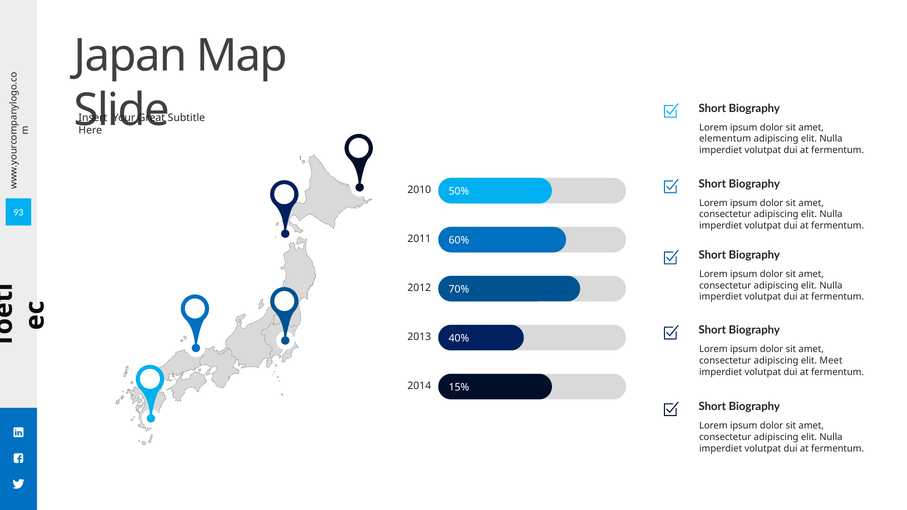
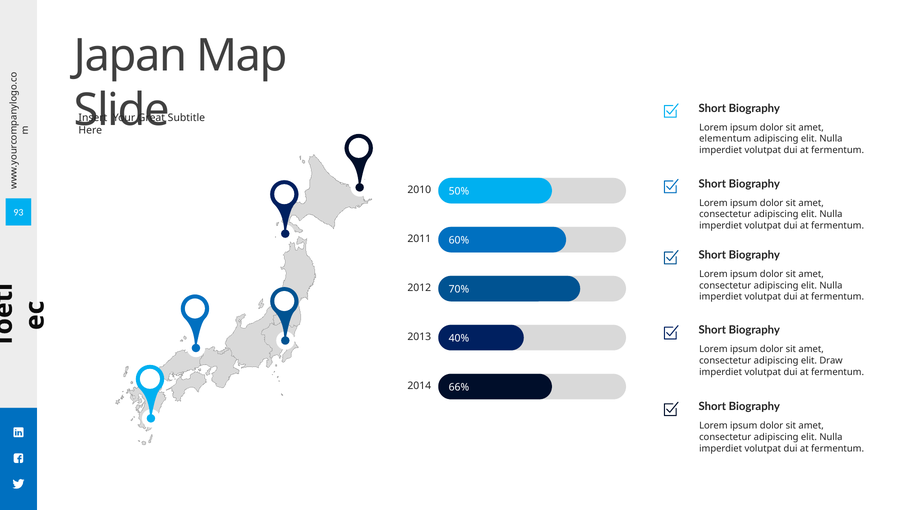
Meet: Meet -> Draw
15%: 15% -> 66%
